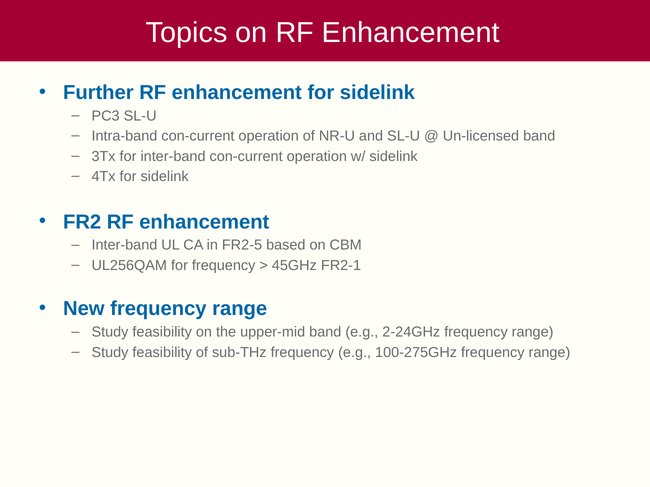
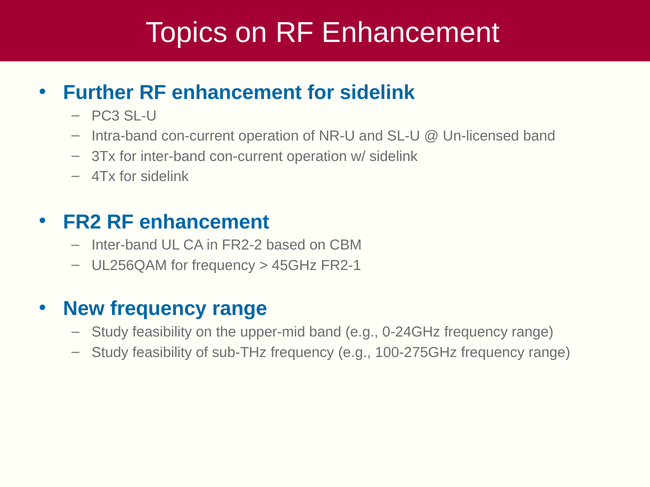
FR2-5: FR2-5 -> FR2-2
2-24GHz: 2-24GHz -> 0-24GHz
